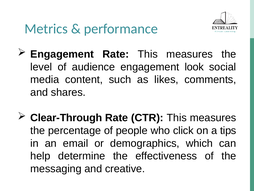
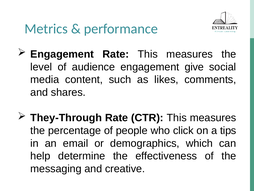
look: look -> give
Clear-Through: Clear-Through -> They-Through
